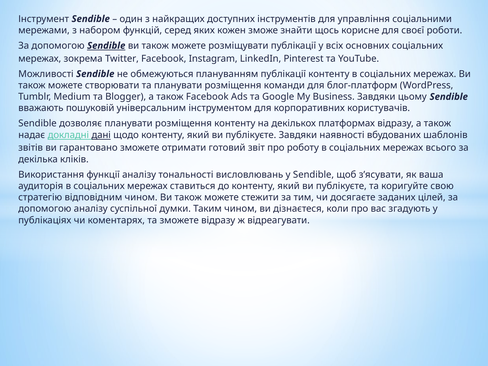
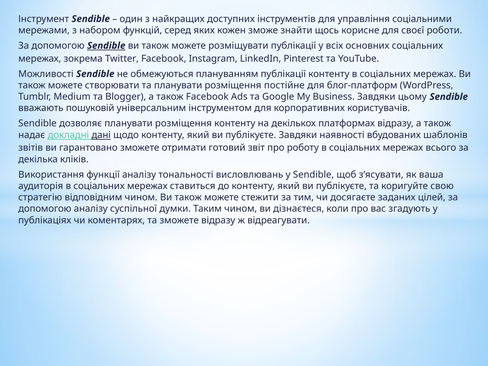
команди: команди -> постійне
